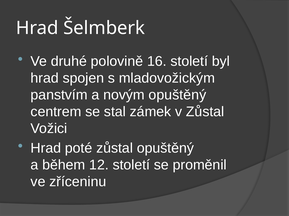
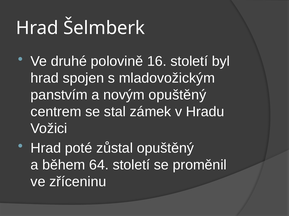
v Zůstal: Zůstal -> Hradu
12: 12 -> 64
